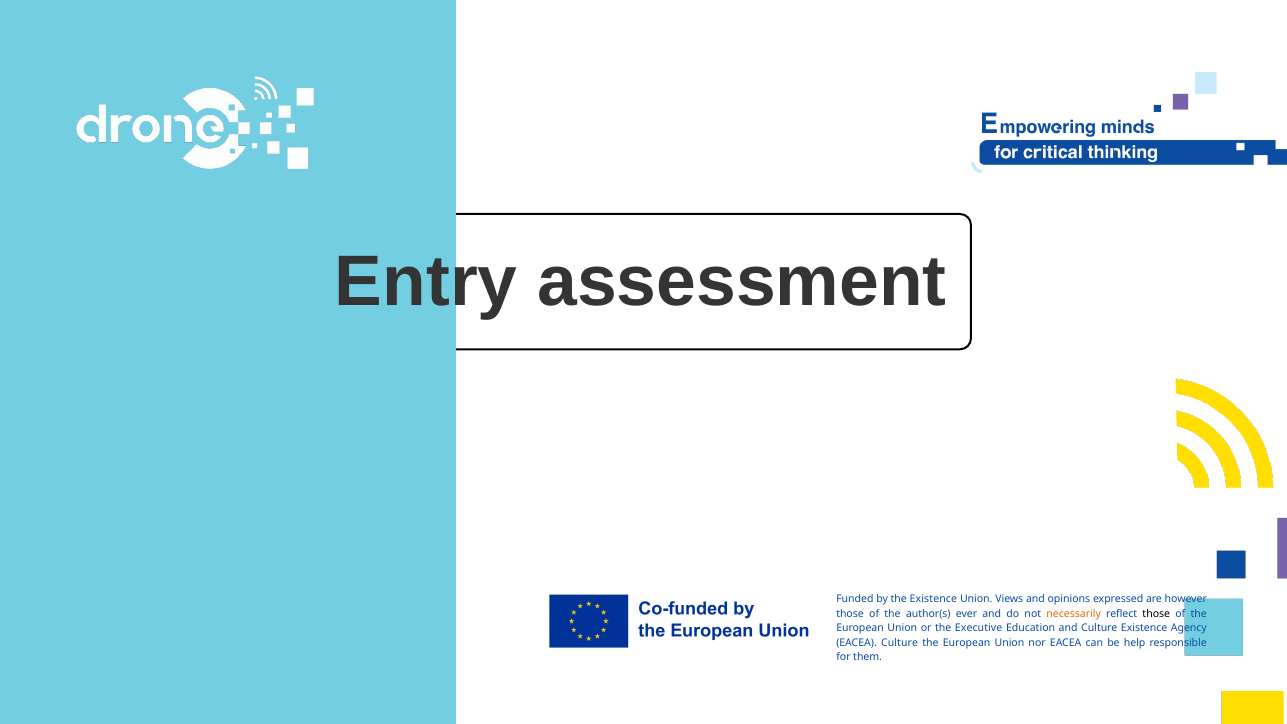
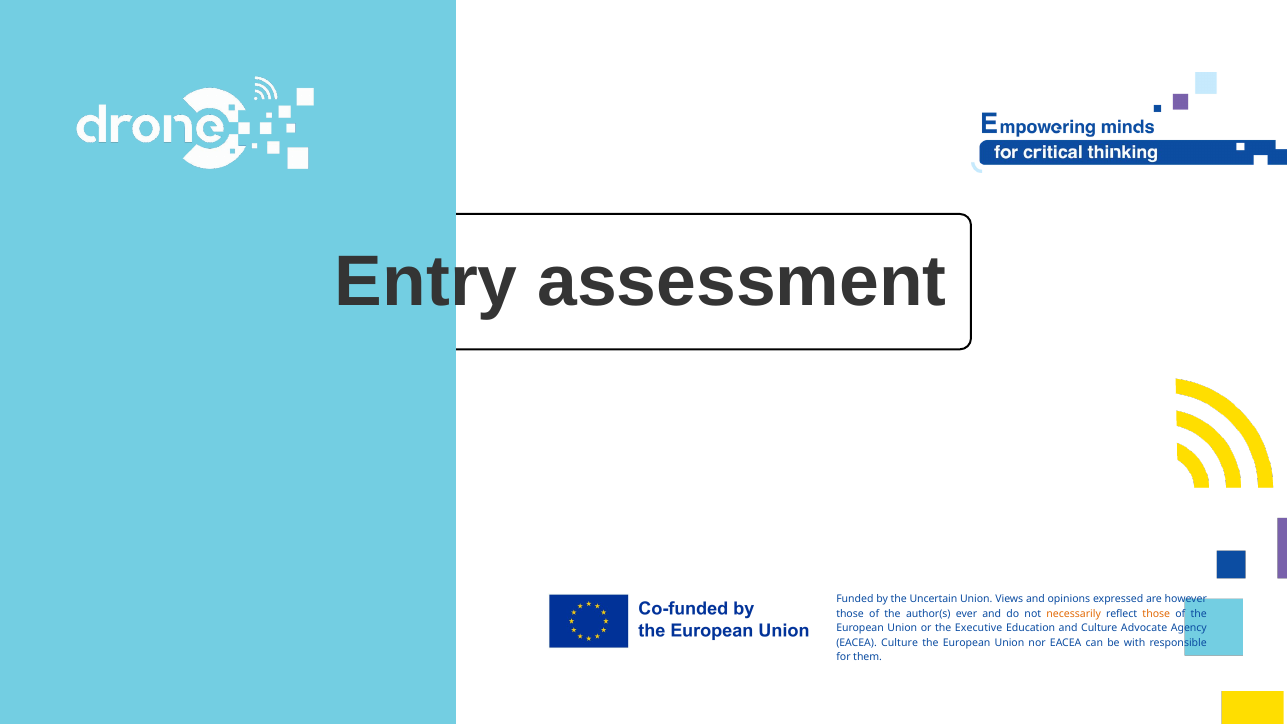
the Existence: Existence -> Uncertain
those at (1156, 614) colour: black -> orange
Culture Existence: Existence -> Advocate
help: help -> with
